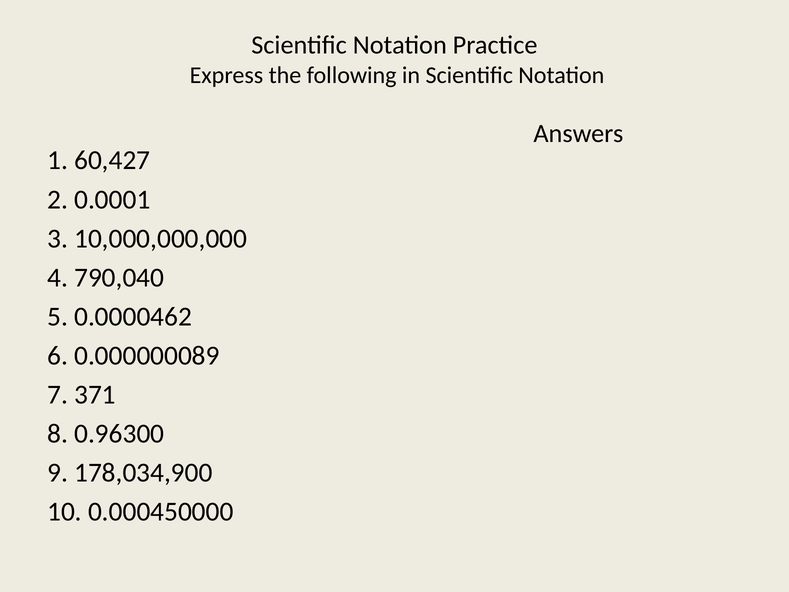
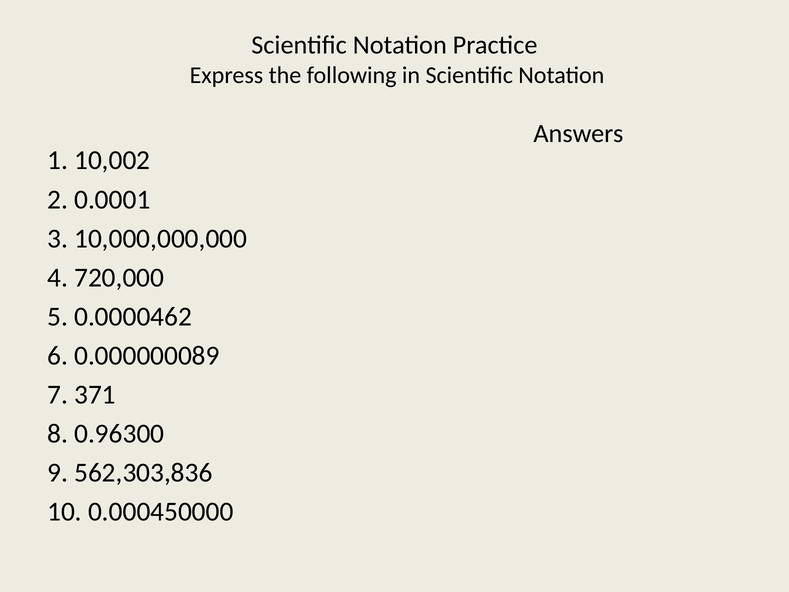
60,427: 60,427 -> 10,002
790,040: 790,040 -> 720,000
178,034,900: 178,034,900 -> 562,303,836
